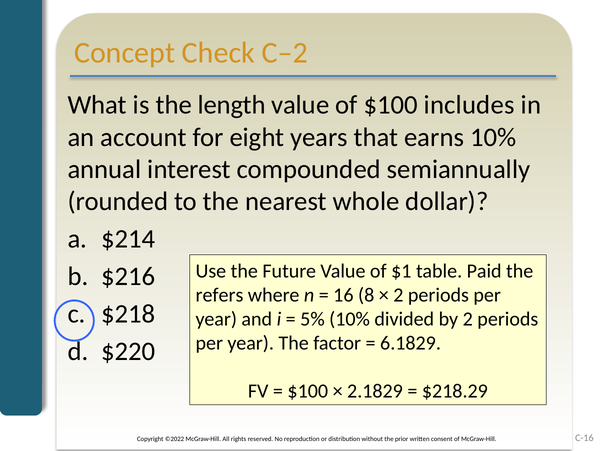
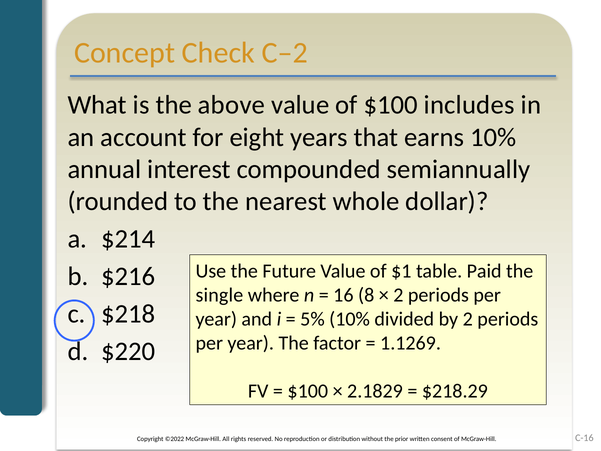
length: length -> above
refers: refers -> single
6.1829: 6.1829 -> 1.1269
